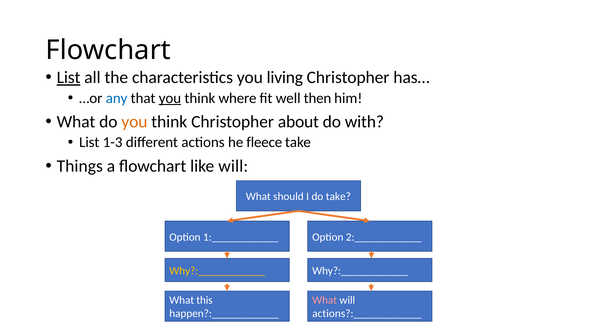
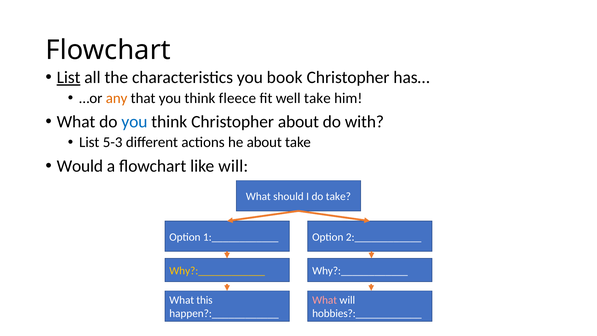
living: living -> book
any colour: blue -> orange
you at (170, 98) underline: present -> none
where: where -> fleece
well then: then -> take
you at (134, 122) colour: orange -> blue
1-3: 1-3 -> 5-3
he fleece: fleece -> about
Things: Things -> Would
actions?:____________: actions?:____________ -> hobbies?:____________
